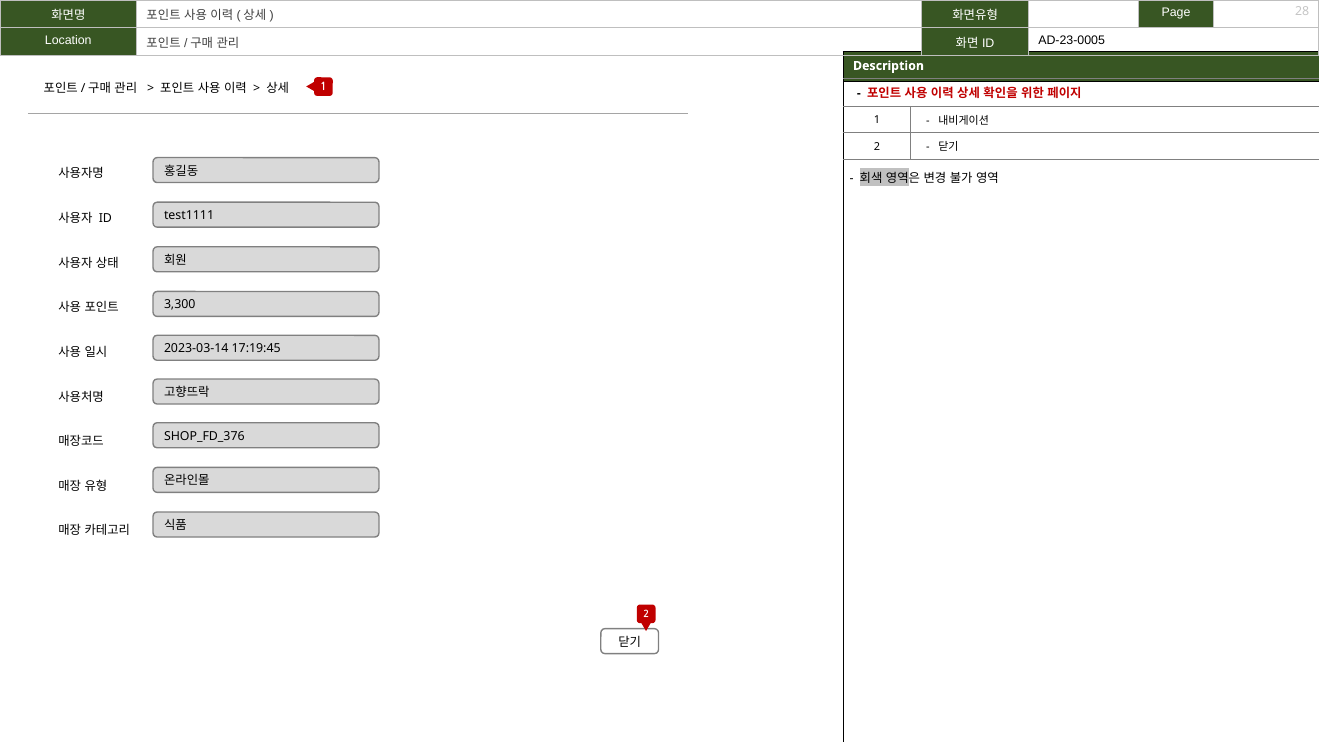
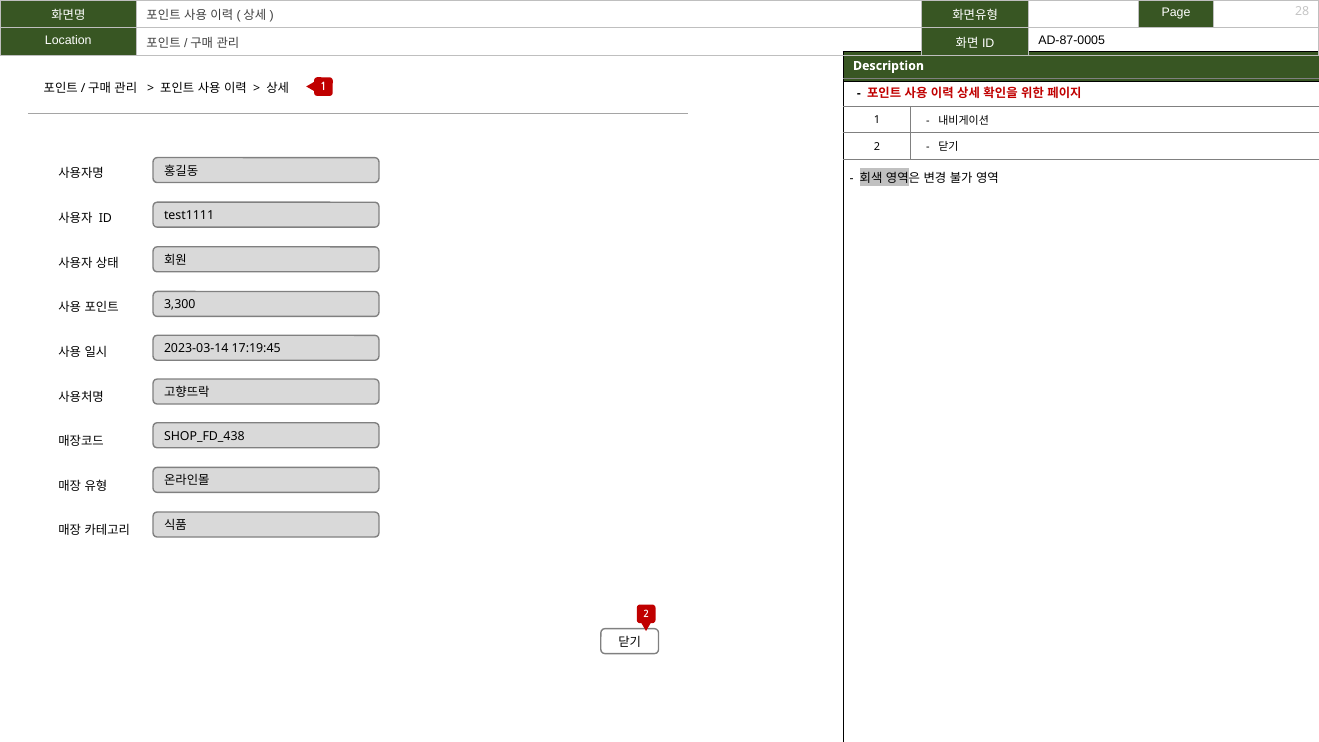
AD-23-0005: AD-23-0005 -> AD-87-0005
SHOP_FD_376: SHOP_FD_376 -> SHOP_FD_438
